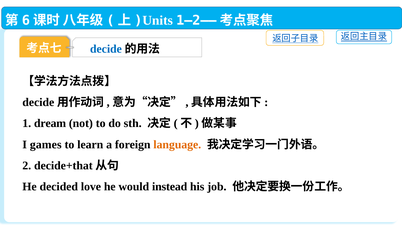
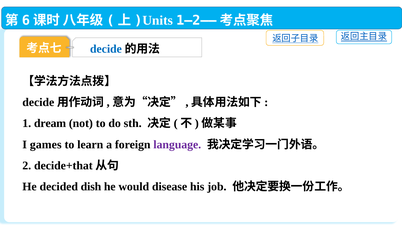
language colour: orange -> purple
love: love -> dish
instead: instead -> disease
